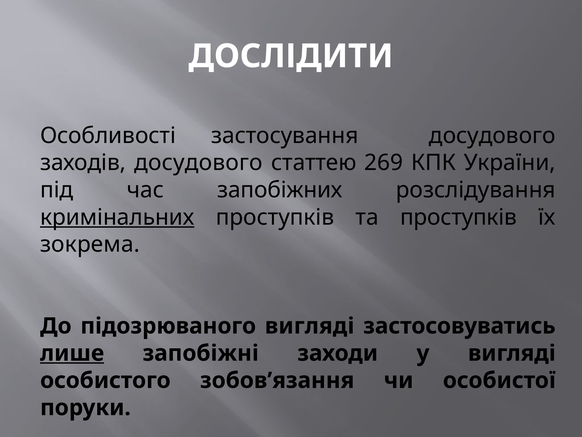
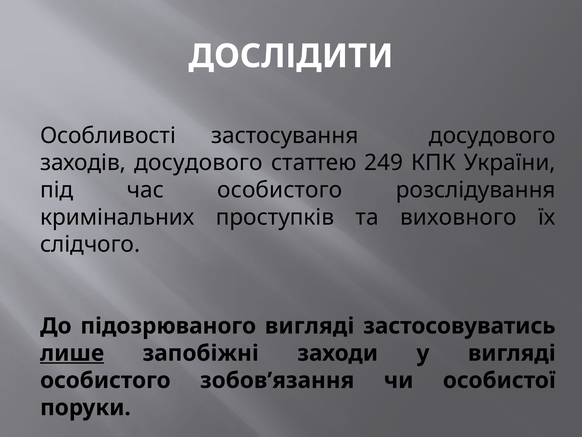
269: 269 -> 249
час запобіжних: запобіжних -> особистого
кримінальних underline: present -> none
та проступків: проступків -> виховного
зокрема: зокрема -> слідчого
